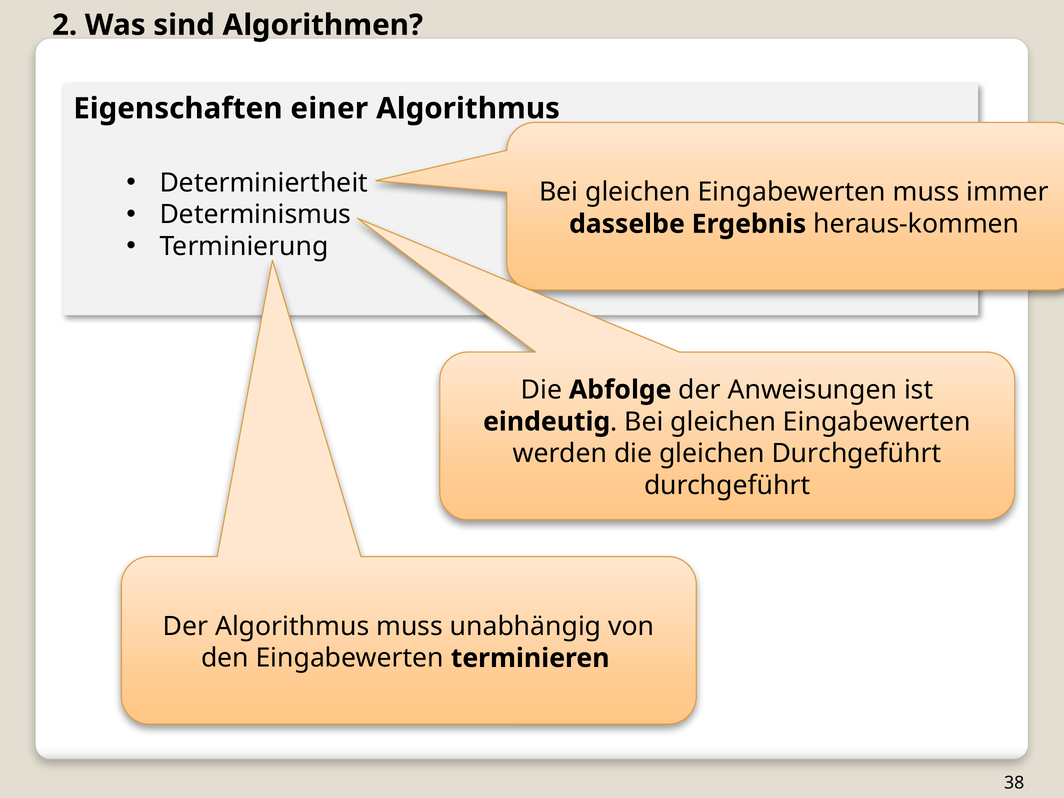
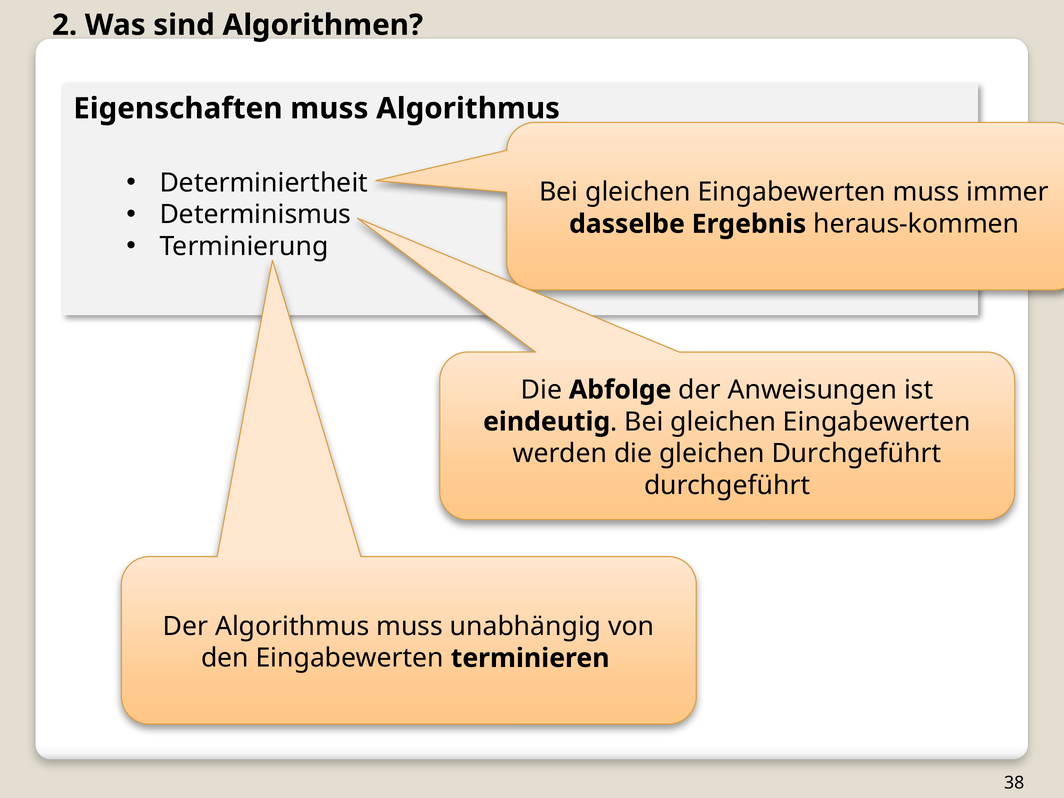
Eigenschaften einer: einer -> muss
